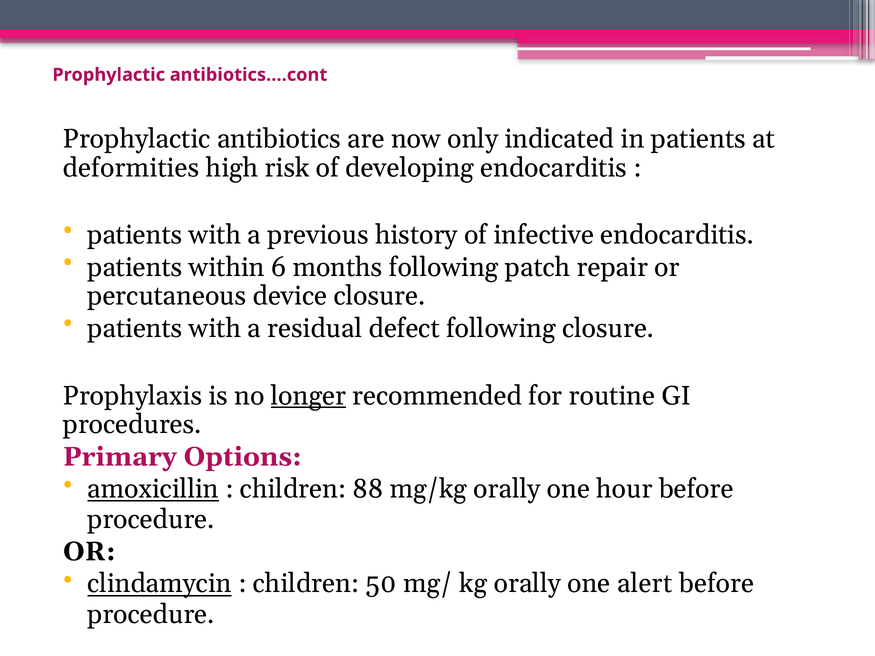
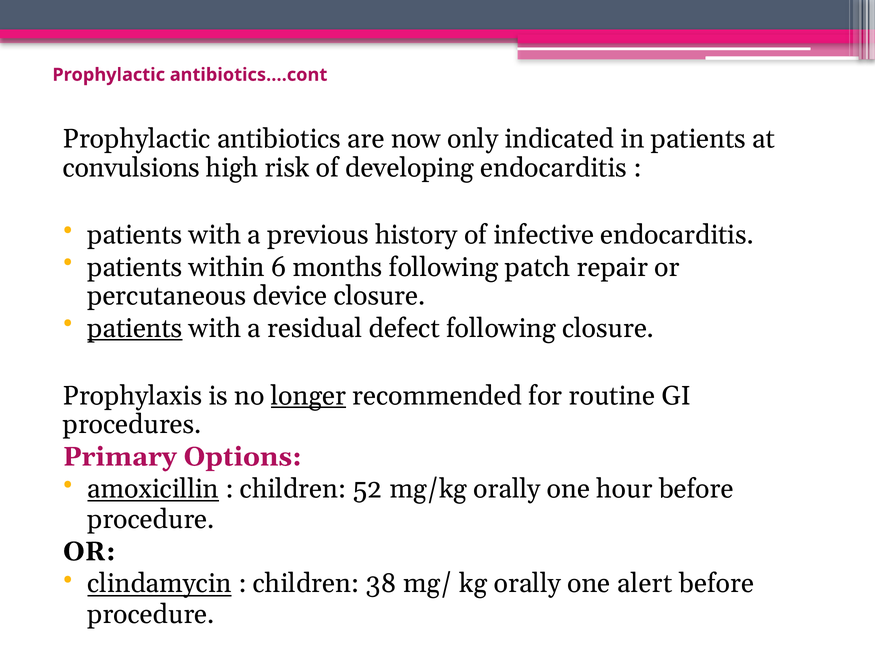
deformities: deformities -> convulsions
patients at (135, 328) underline: none -> present
88: 88 -> 52
50: 50 -> 38
